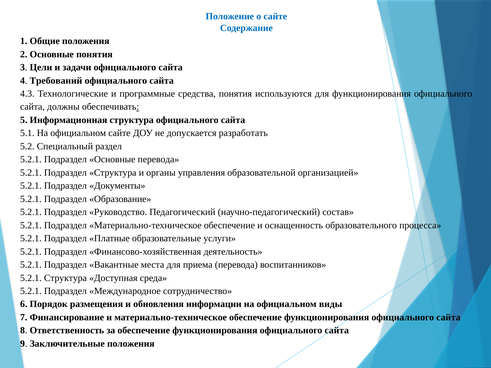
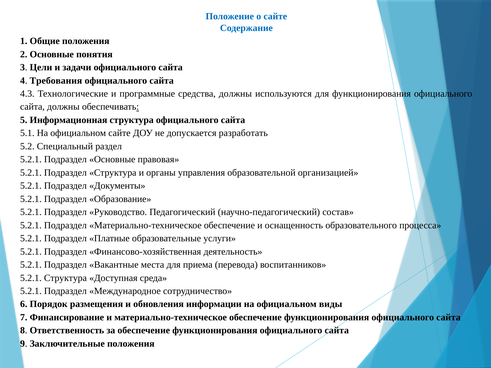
Требований: Требований -> Требования
средства понятия: понятия -> должны
Основные перевода: перевода -> правовая
